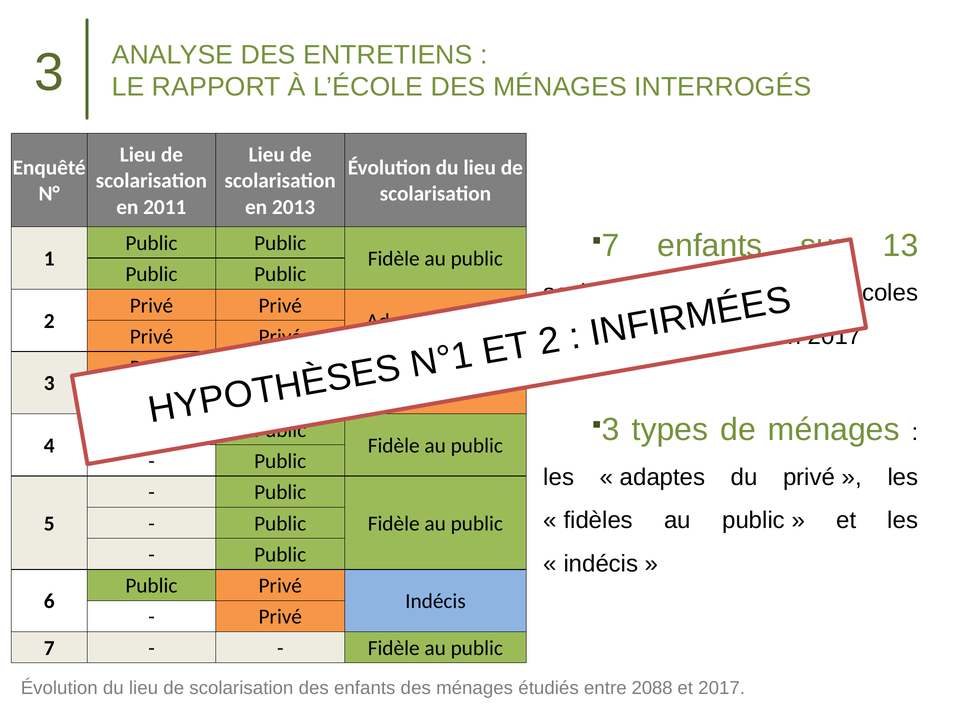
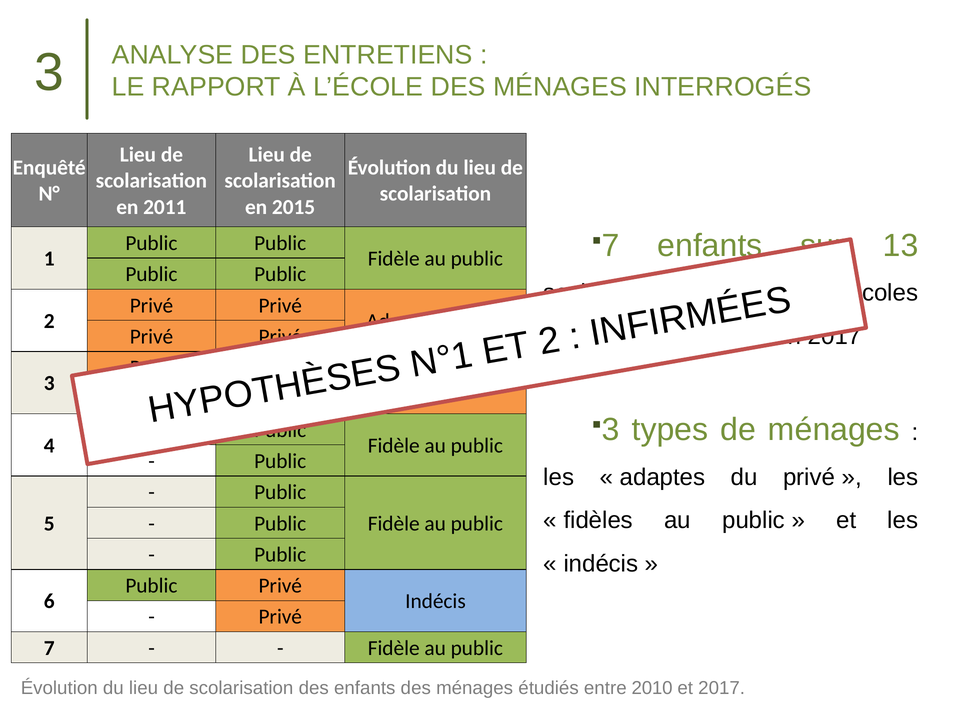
2013: 2013 -> 2015
2088: 2088 -> 2010
